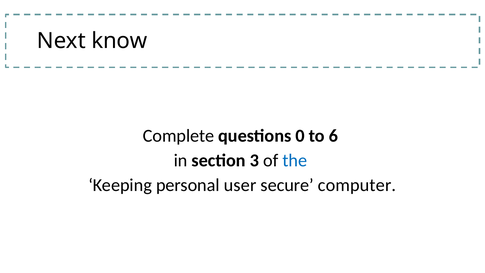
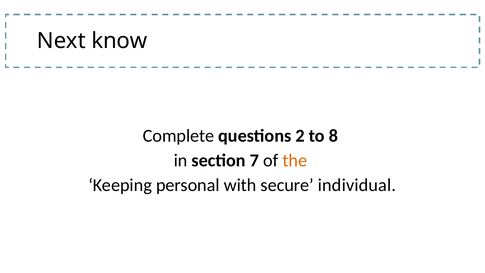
0: 0 -> 2
6: 6 -> 8
3: 3 -> 7
the colour: blue -> orange
user: user -> with
computer: computer -> individual
